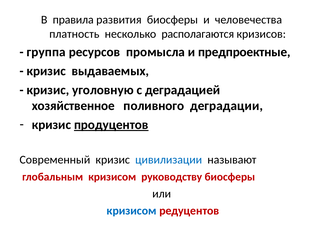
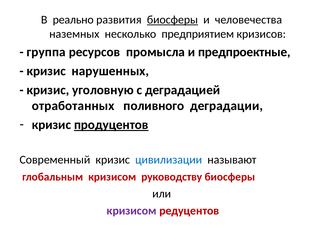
правила: правила -> реально
биосферы at (172, 20) underline: none -> present
платность: платность -> наземных
располагаются: располагаются -> предприятием
выдаваемых: выдаваемых -> нарушенных
хозяйственное: хозяйственное -> отработанных
кризисом at (132, 210) colour: blue -> purple
